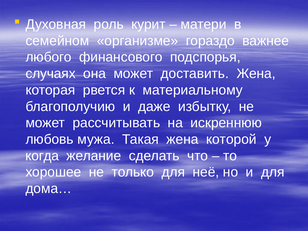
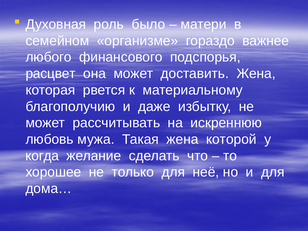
курит: курит -> было
случаях: случаях -> расцвет
